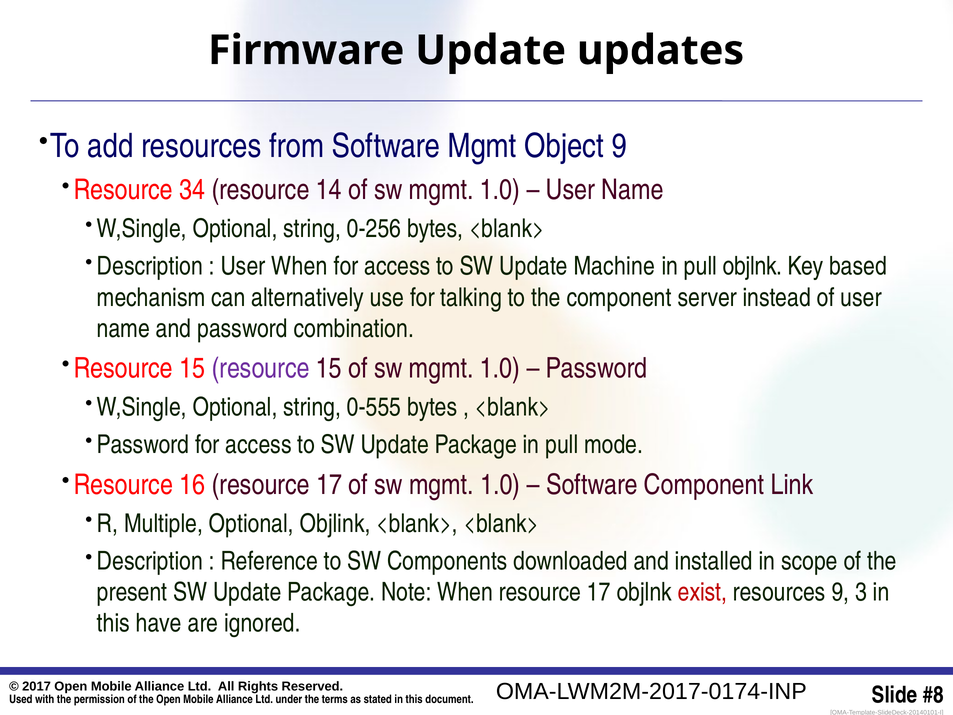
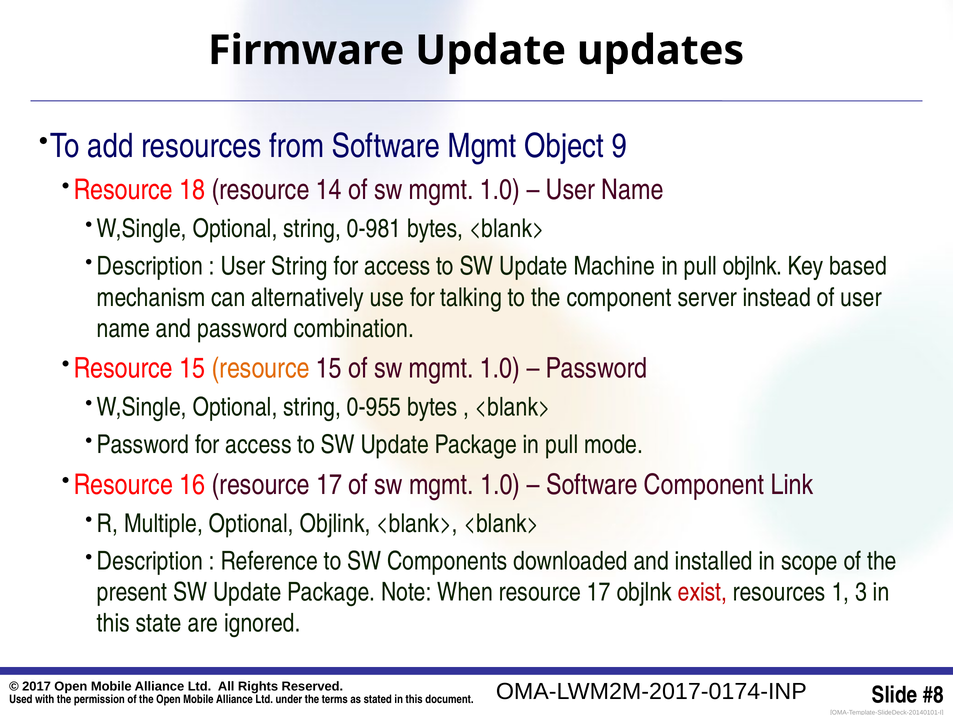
34: 34 -> 18
0-256: 0-256 -> 0-981
User When: When -> String
resource at (261, 368) colour: purple -> orange
0-555: 0-555 -> 0-955
resources 9: 9 -> 1
have: have -> state
